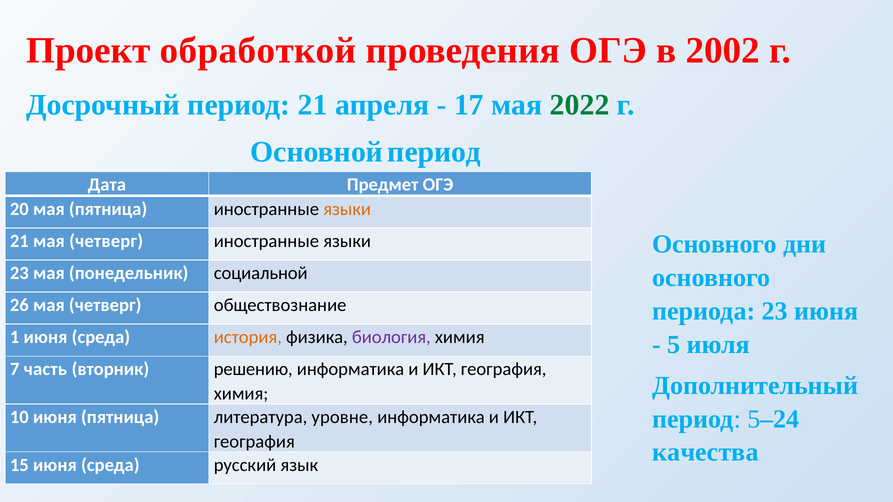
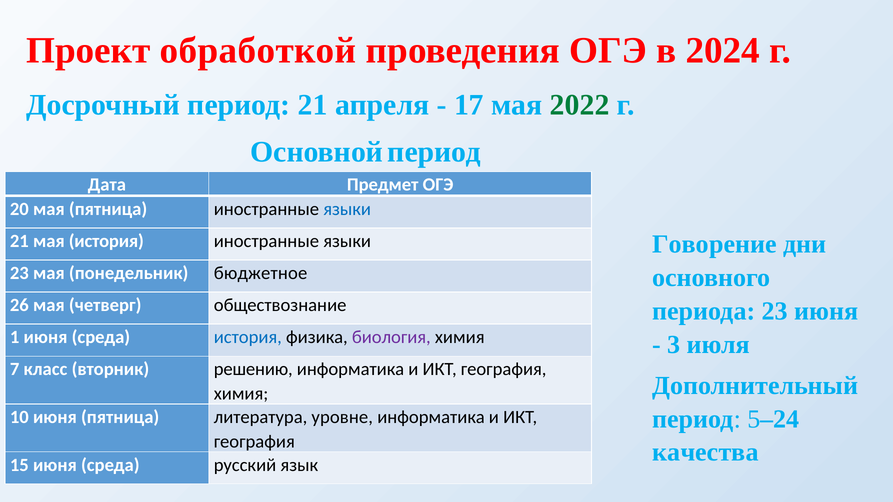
2002: 2002 -> 2024
языки at (347, 209) colour: orange -> blue
Основного at (715, 244): Основного -> Говорение
21 мая четверг: четверг -> история
социальной: социальной -> бюджетное
история at (248, 337) colour: orange -> blue
5: 5 -> 3
часть: часть -> класс
